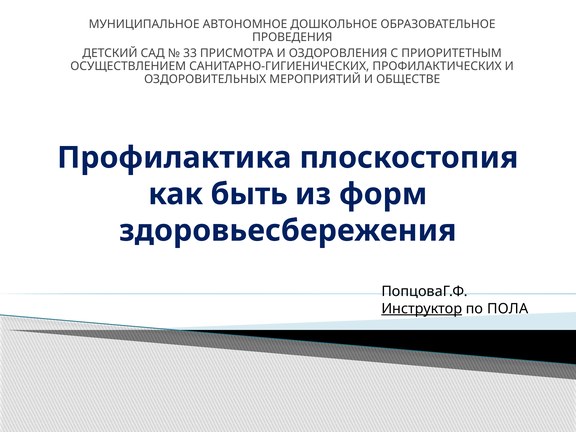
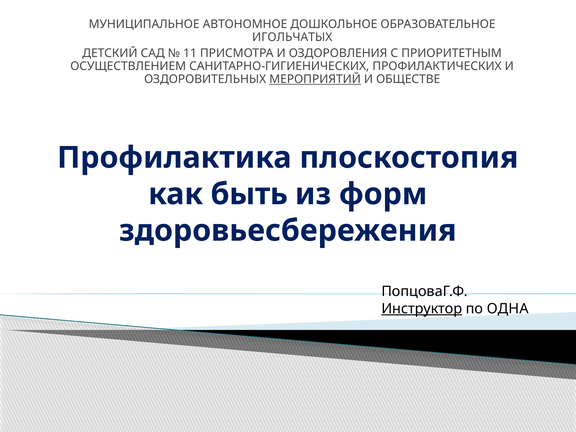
ПРОВЕДЕНИЯ: ПРОВЕДЕНИЯ -> ИГОЛЬЧАТЫХ
33: 33 -> 11
МЕРОПРИЯТИЙ underline: none -> present
ПОЛА: ПОЛА -> ОДНА
